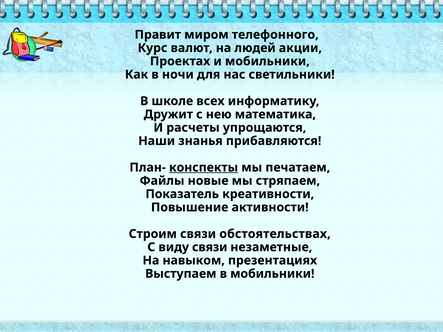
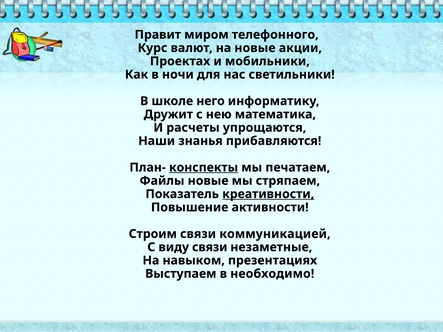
на людей: людей -> новые
всех: всех -> него
креативности underline: none -> present
обстоятельствах: обстоятельствах -> коммуникацией
в мобильники: мобильники -> необходимо
